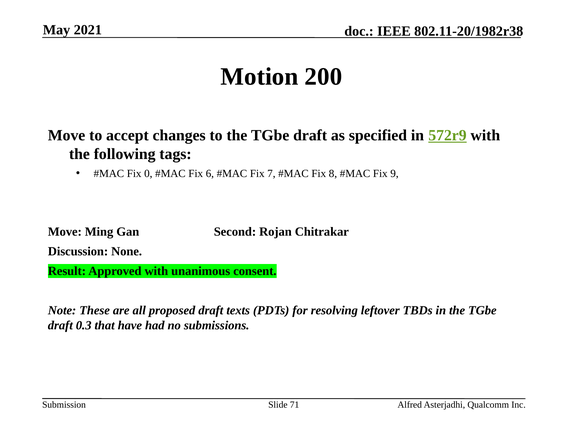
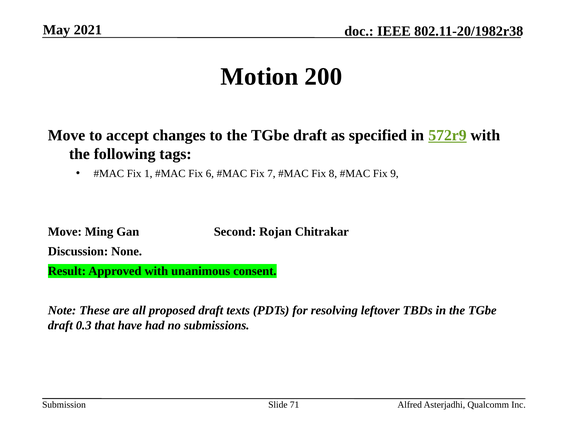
0: 0 -> 1
